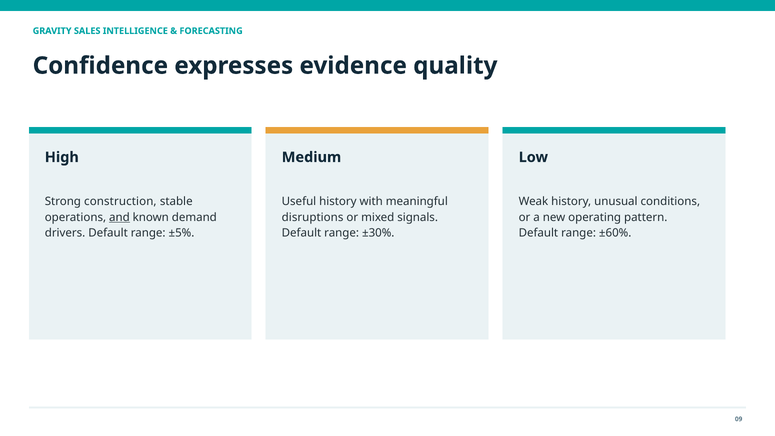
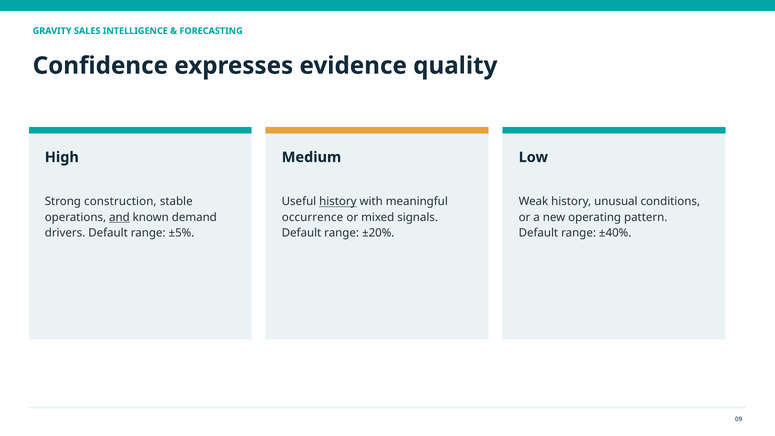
history at (338, 202) underline: none -> present
disruptions: disruptions -> occurrence
±30%: ±30% -> ±20%
±60%: ±60% -> ±40%
